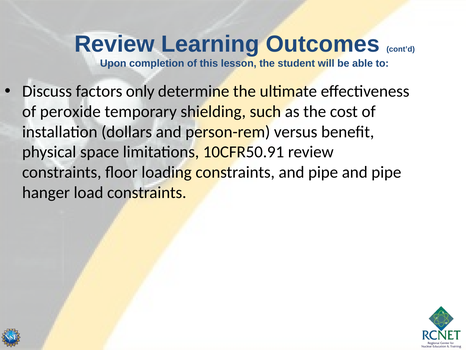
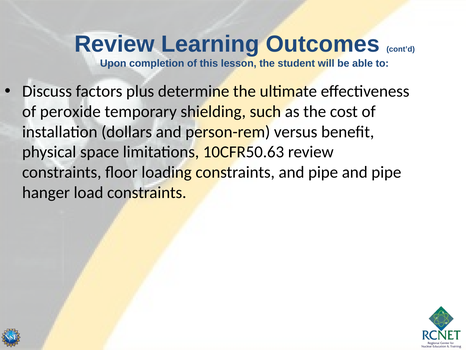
only: only -> plus
10CFR50.91: 10CFR50.91 -> 10CFR50.63
